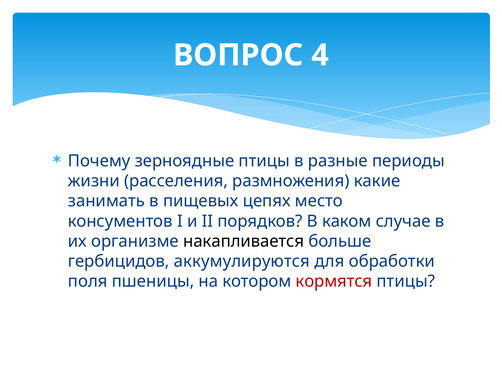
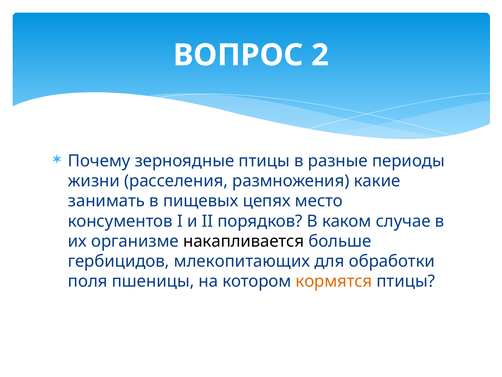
4: 4 -> 2
аккумулируются: аккумулируются -> млекопитающих
кормятся colour: red -> orange
